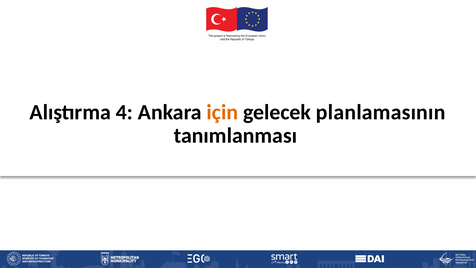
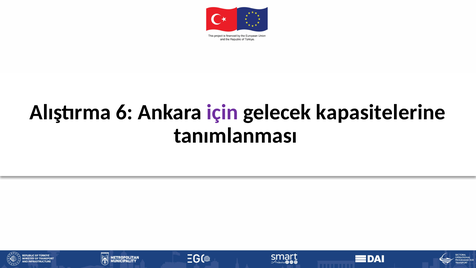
4: 4 -> 6
için colour: orange -> purple
planlamasının: planlamasının -> kapasitelerine
